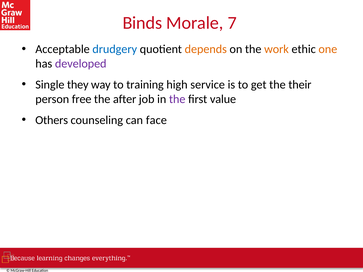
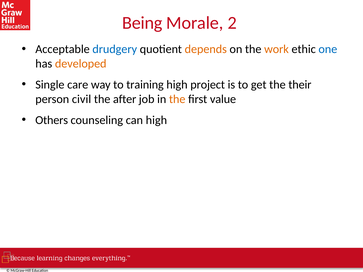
Binds: Binds -> Being
7: 7 -> 2
one colour: orange -> blue
developed colour: purple -> orange
they: they -> care
service: service -> project
free: free -> civil
the at (177, 99) colour: purple -> orange
can face: face -> high
